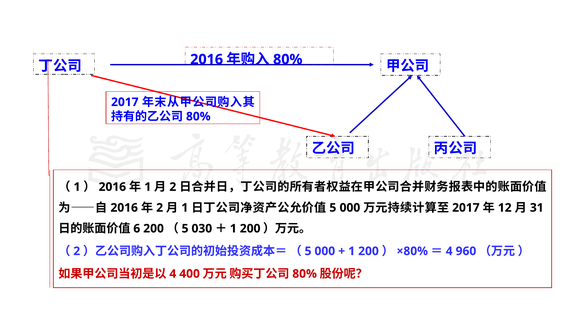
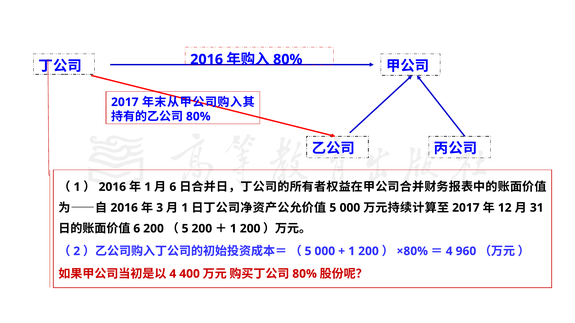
2 at (173, 187): 2 -> 6
2 at (160, 208): 2 -> 3
030 at (202, 229): 030 -> 200
